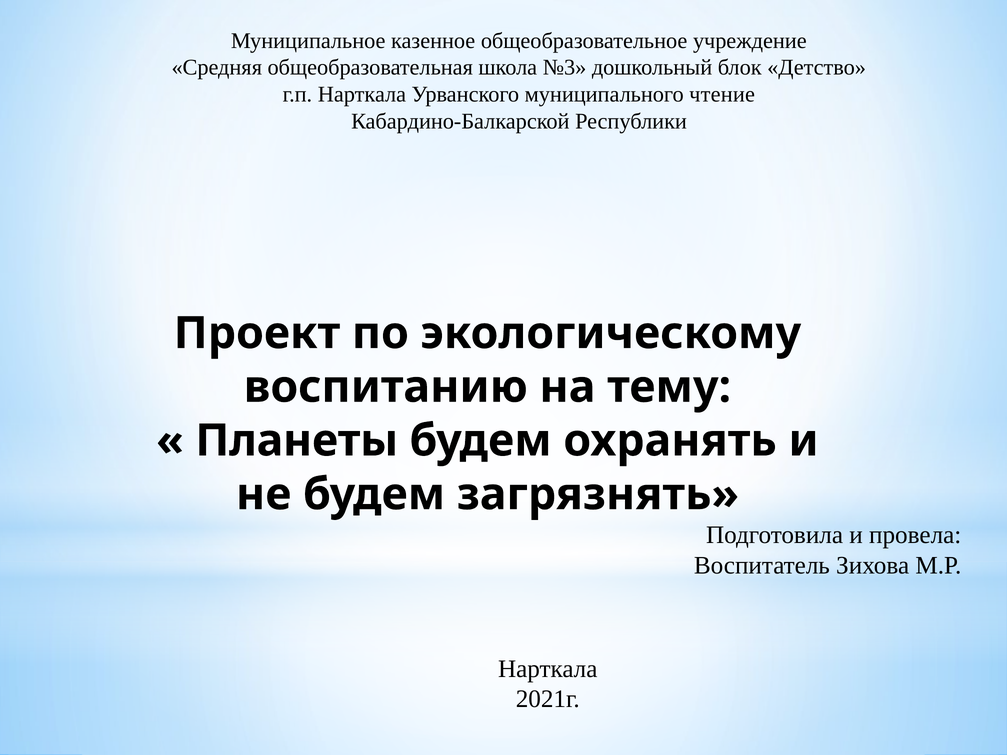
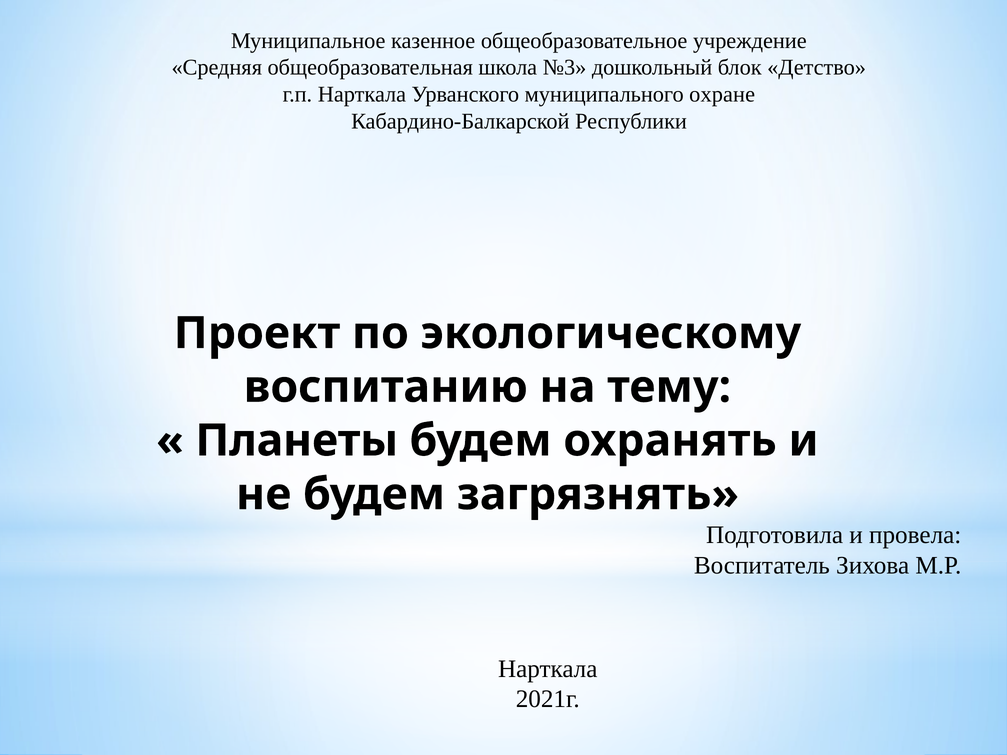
чтение: чтение -> охране
